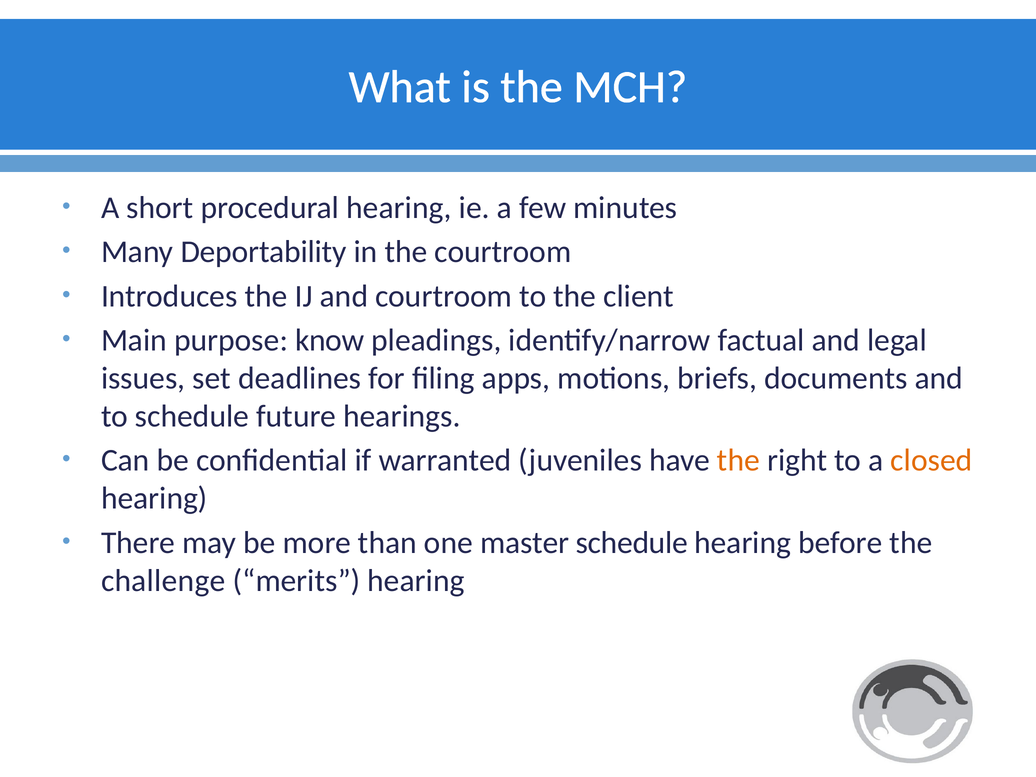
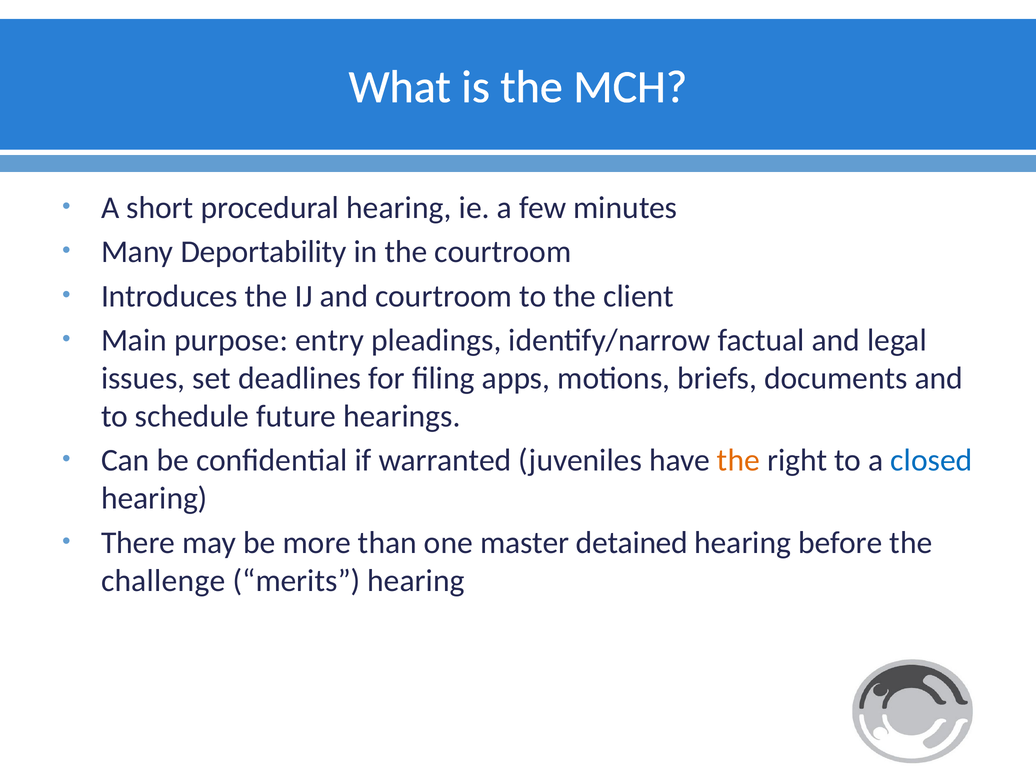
know: know -> entry
closed colour: orange -> blue
master schedule: schedule -> detained
